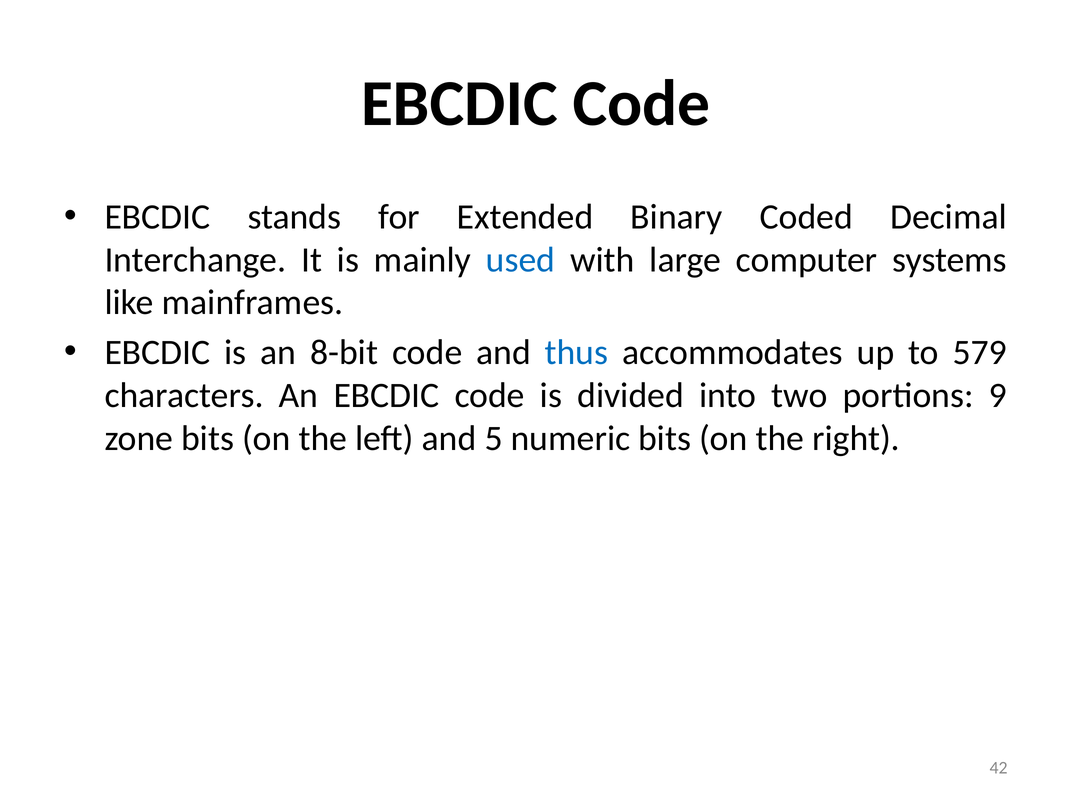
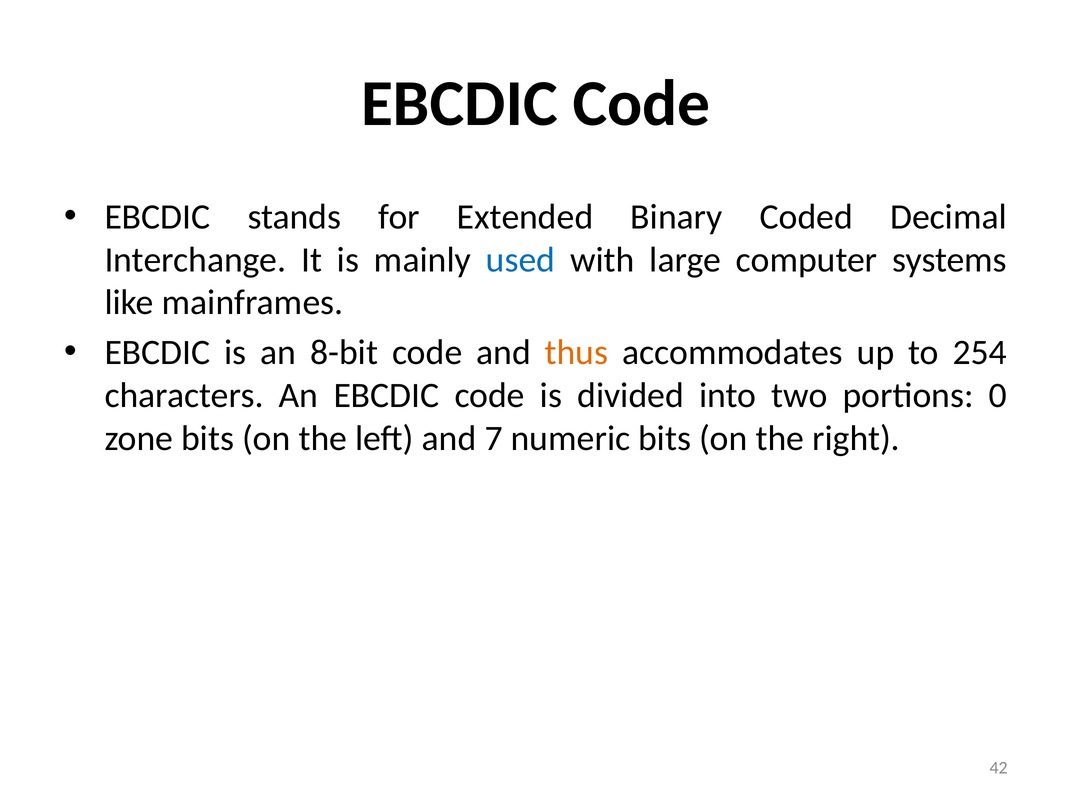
thus colour: blue -> orange
579: 579 -> 254
9: 9 -> 0
5: 5 -> 7
